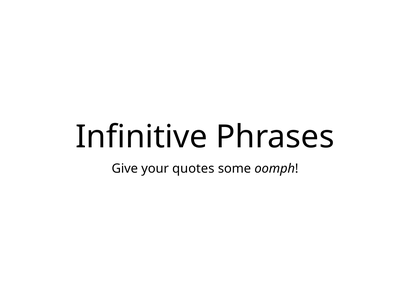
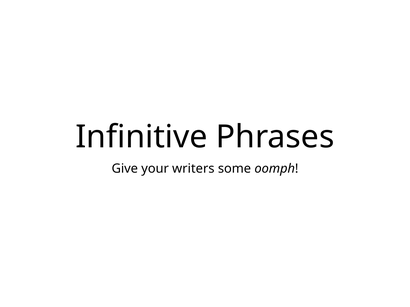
quotes: quotes -> writers
